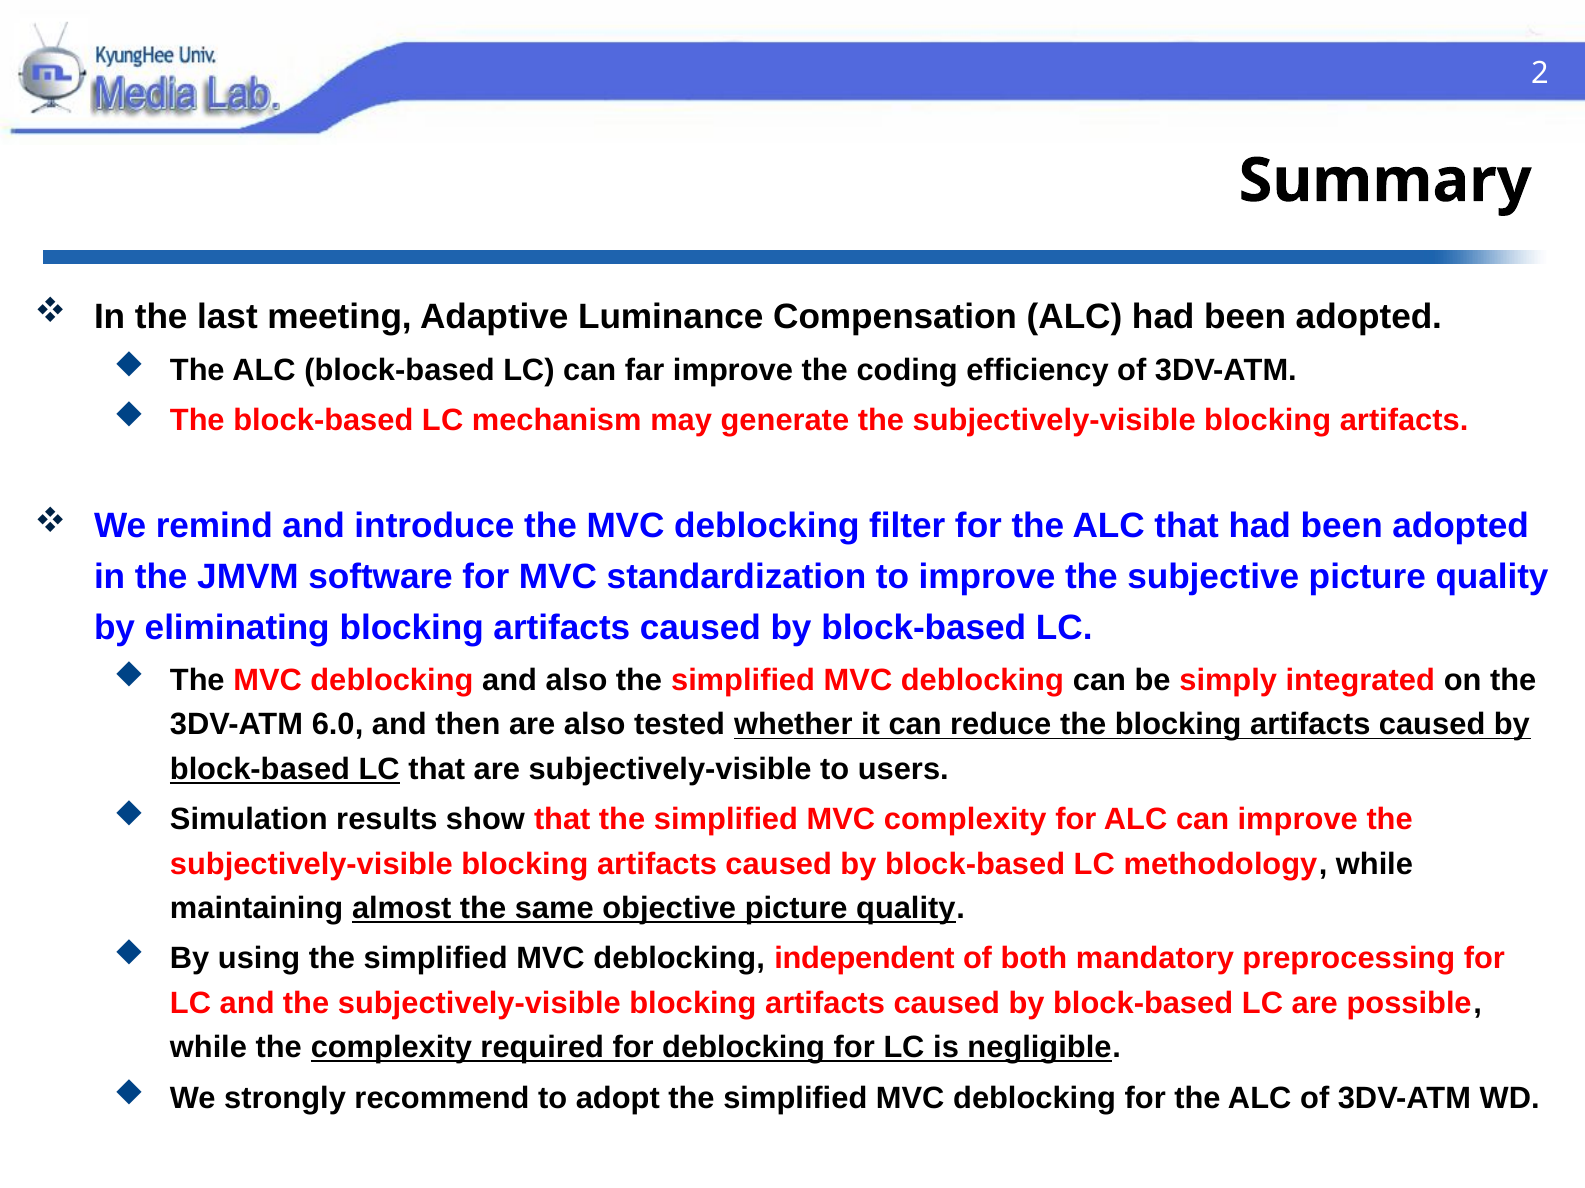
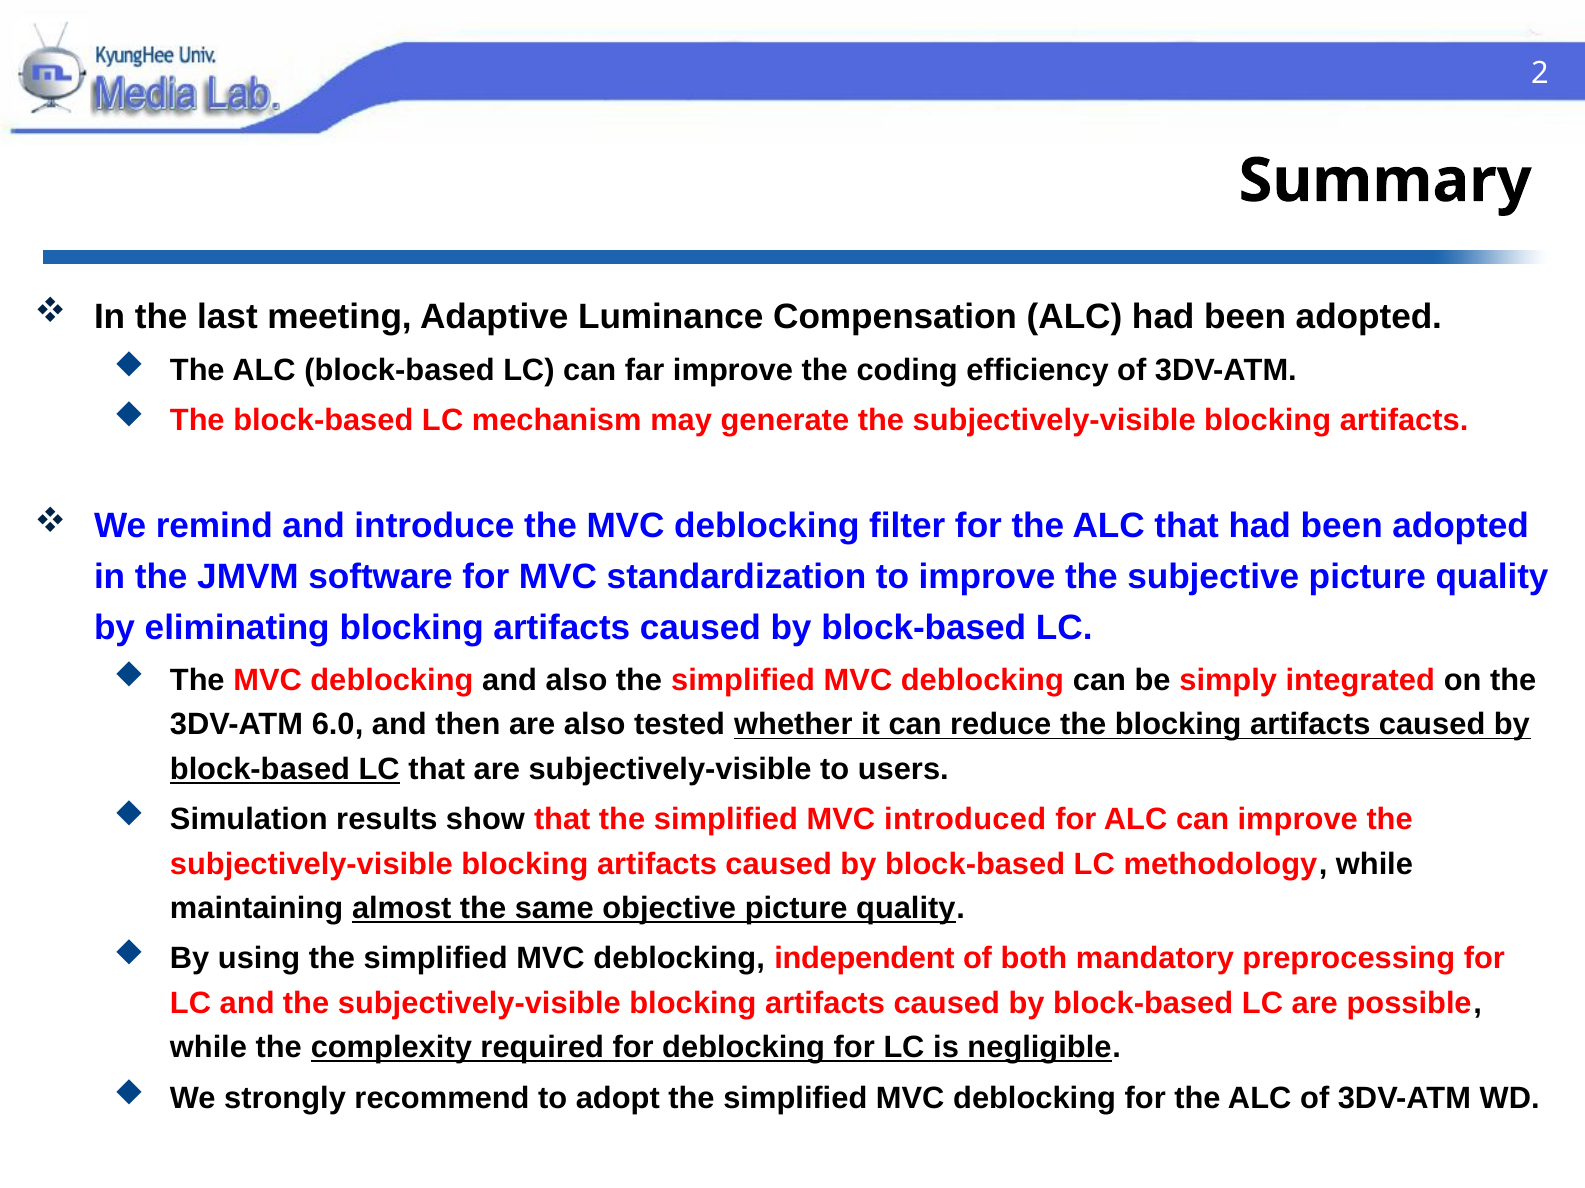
MVC complexity: complexity -> introduced
